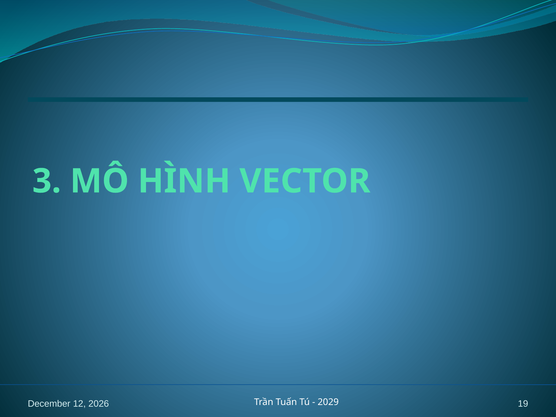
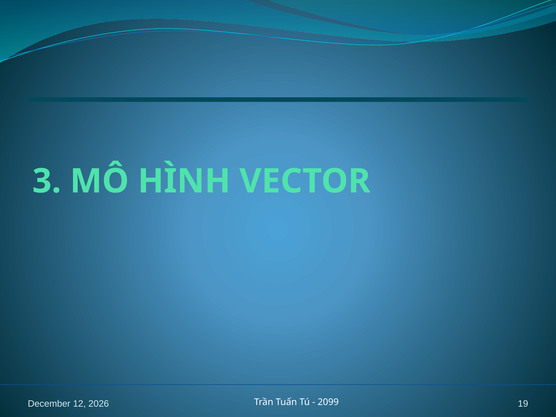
2029: 2029 -> 2099
